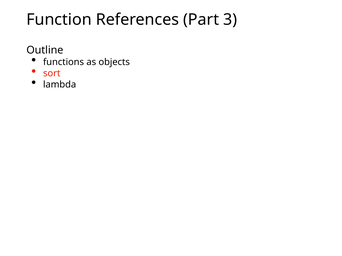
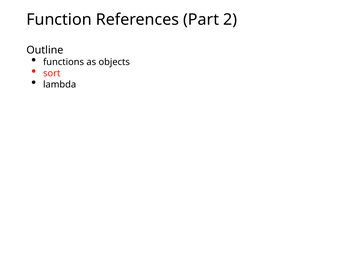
3: 3 -> 2
